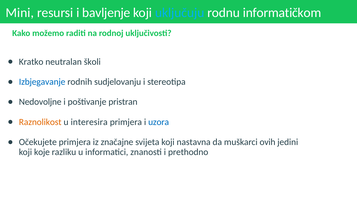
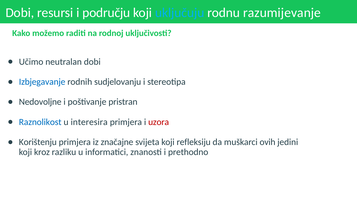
Mini at (20, 13): Mini -> Dobi
bavljenje: bavljenje -> području
informatičkom: informatičkom -> razumijevanje
Kratko: Kratko -> Učimo
neutralan školi: školi -> dobi
Raznolikost colour: orange -> blue
uzora colour: blue -> red
Očekujete: Očekujete -> Korištenju
nastavna: nastavna -> refleksiju
koje: koje -> kroz
